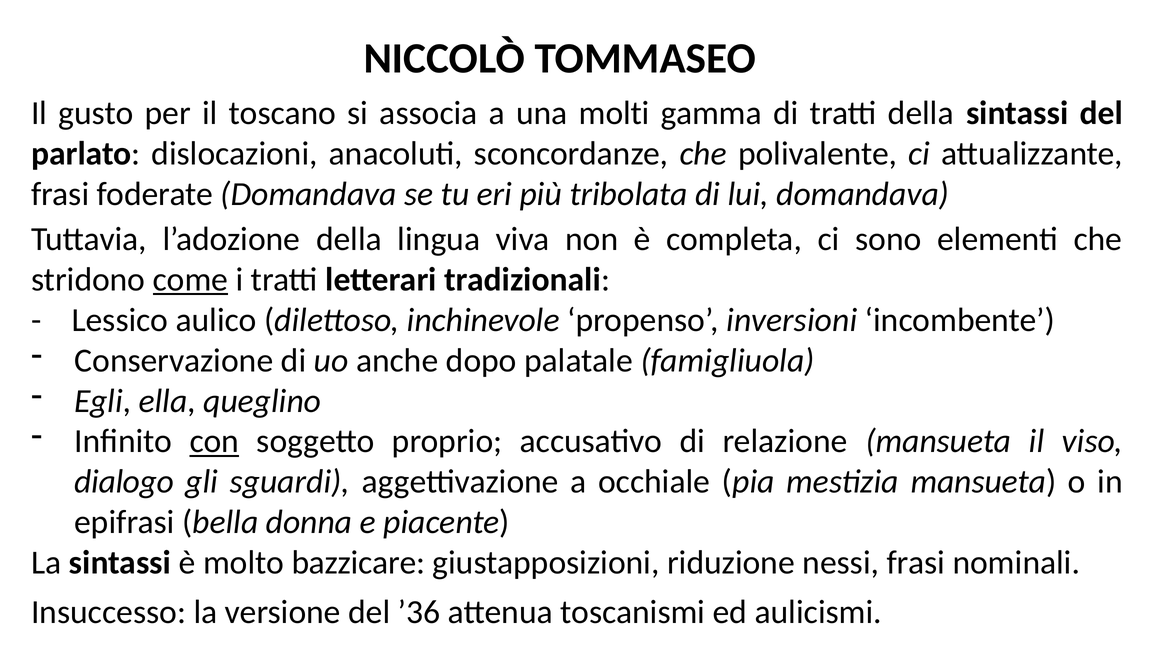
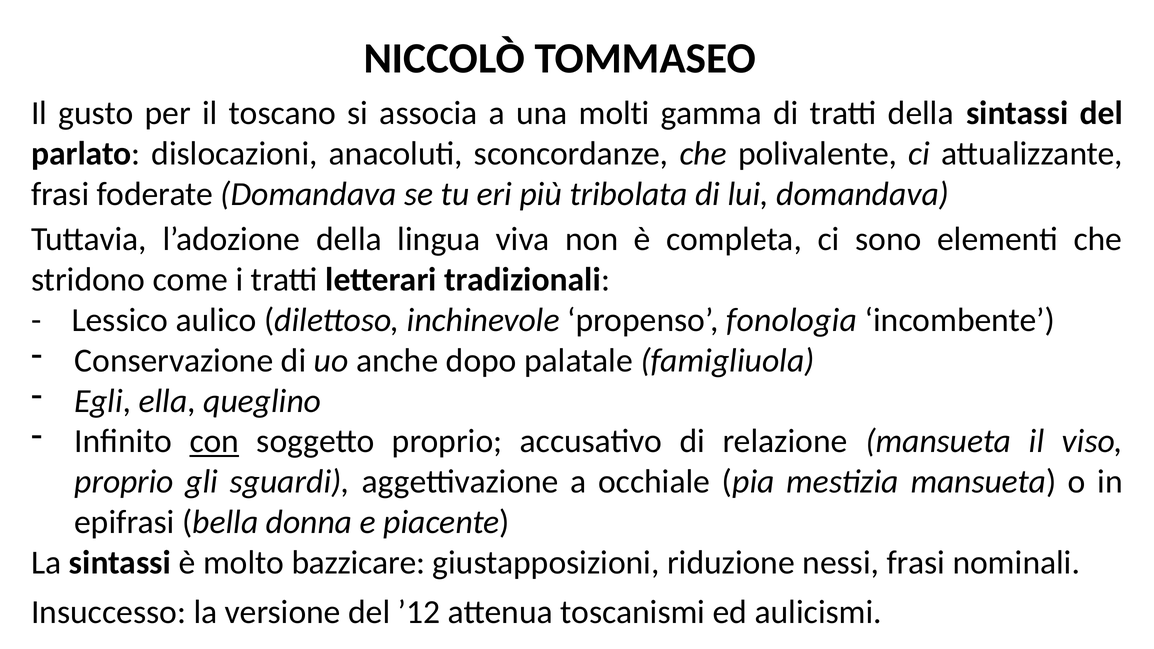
come underline: present -> none
inversioni: inversioni -> fonologia
dialogo at (124, 482): dialogo -> proprio
’36: ’36 -> ’12
